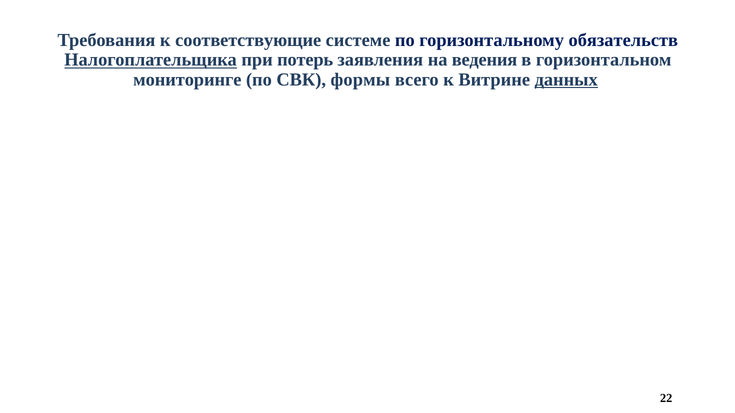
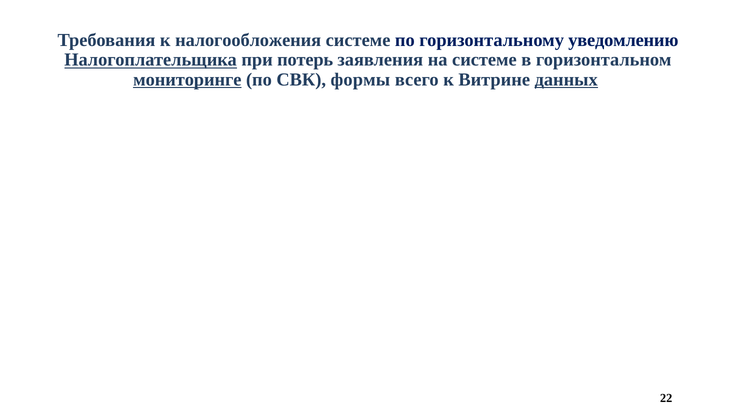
соответствующие: соответствующие -> налогообложения
обязательств: обязательств -> уведомлению
на ведения: ведения -> системе
мониторинге underline: none -> present
